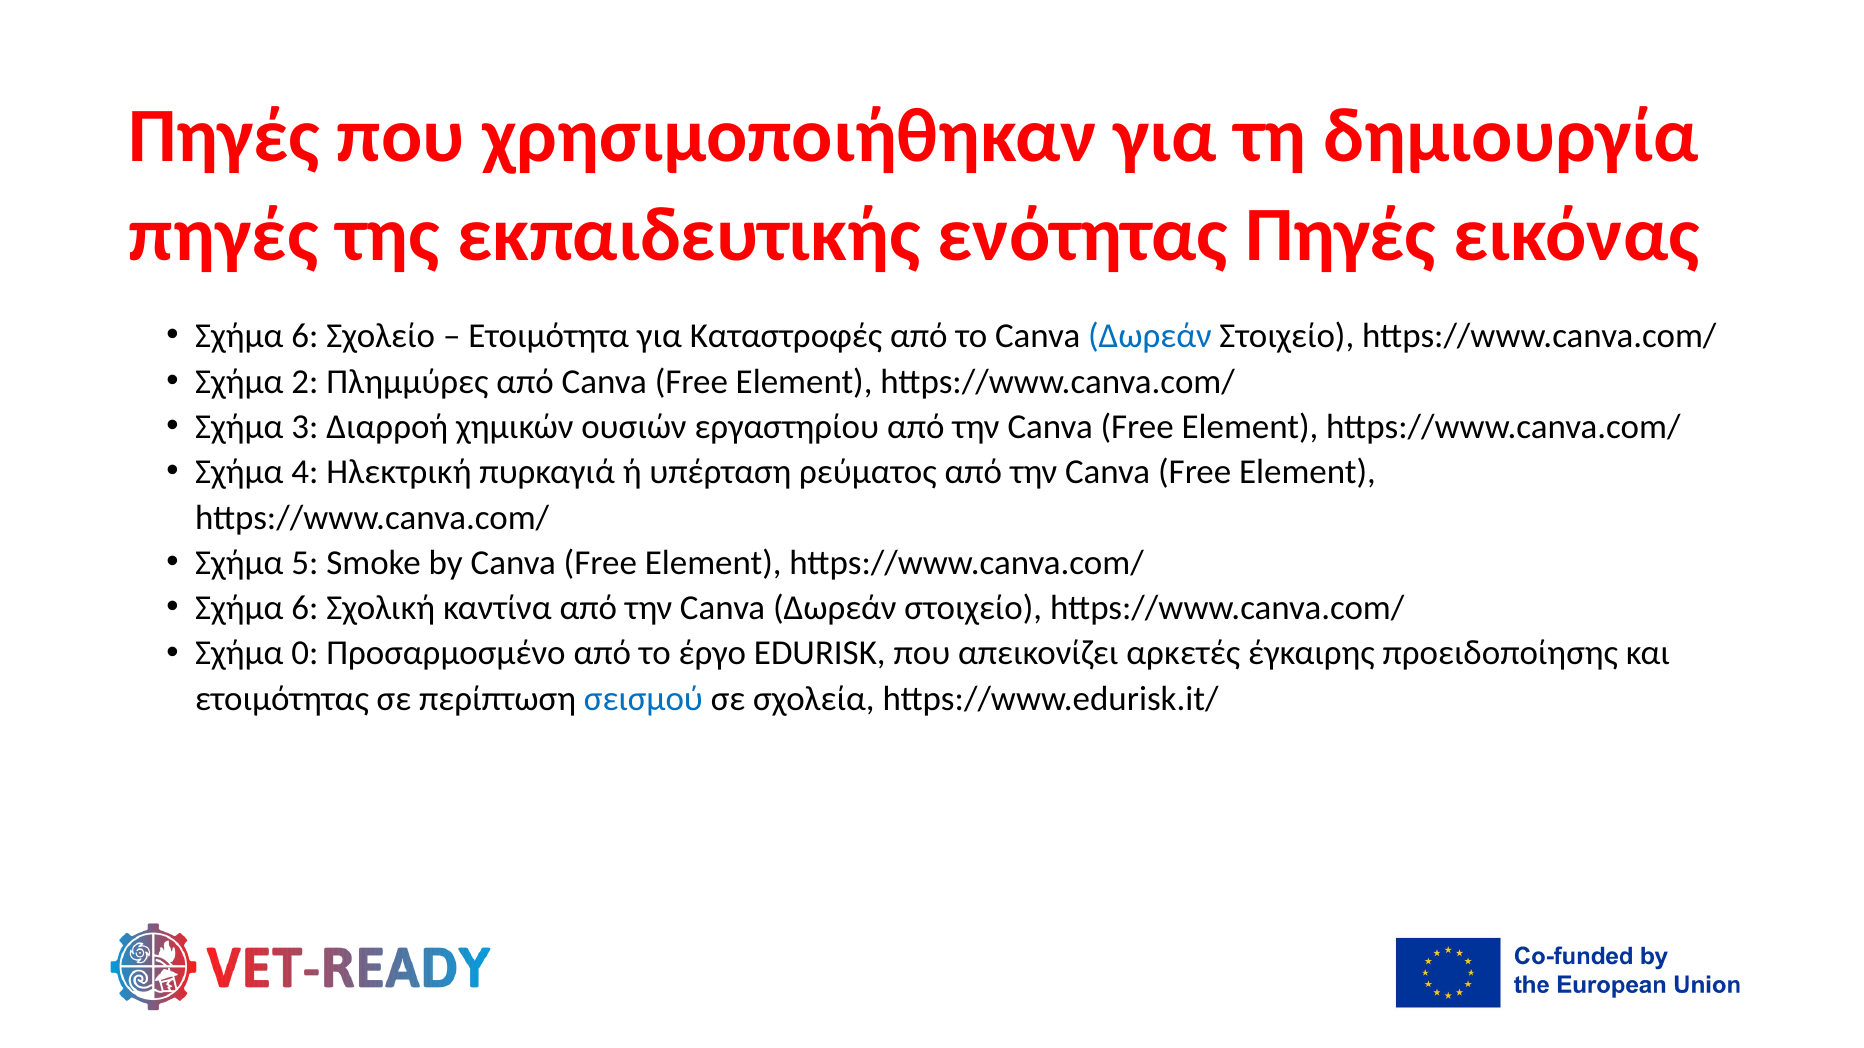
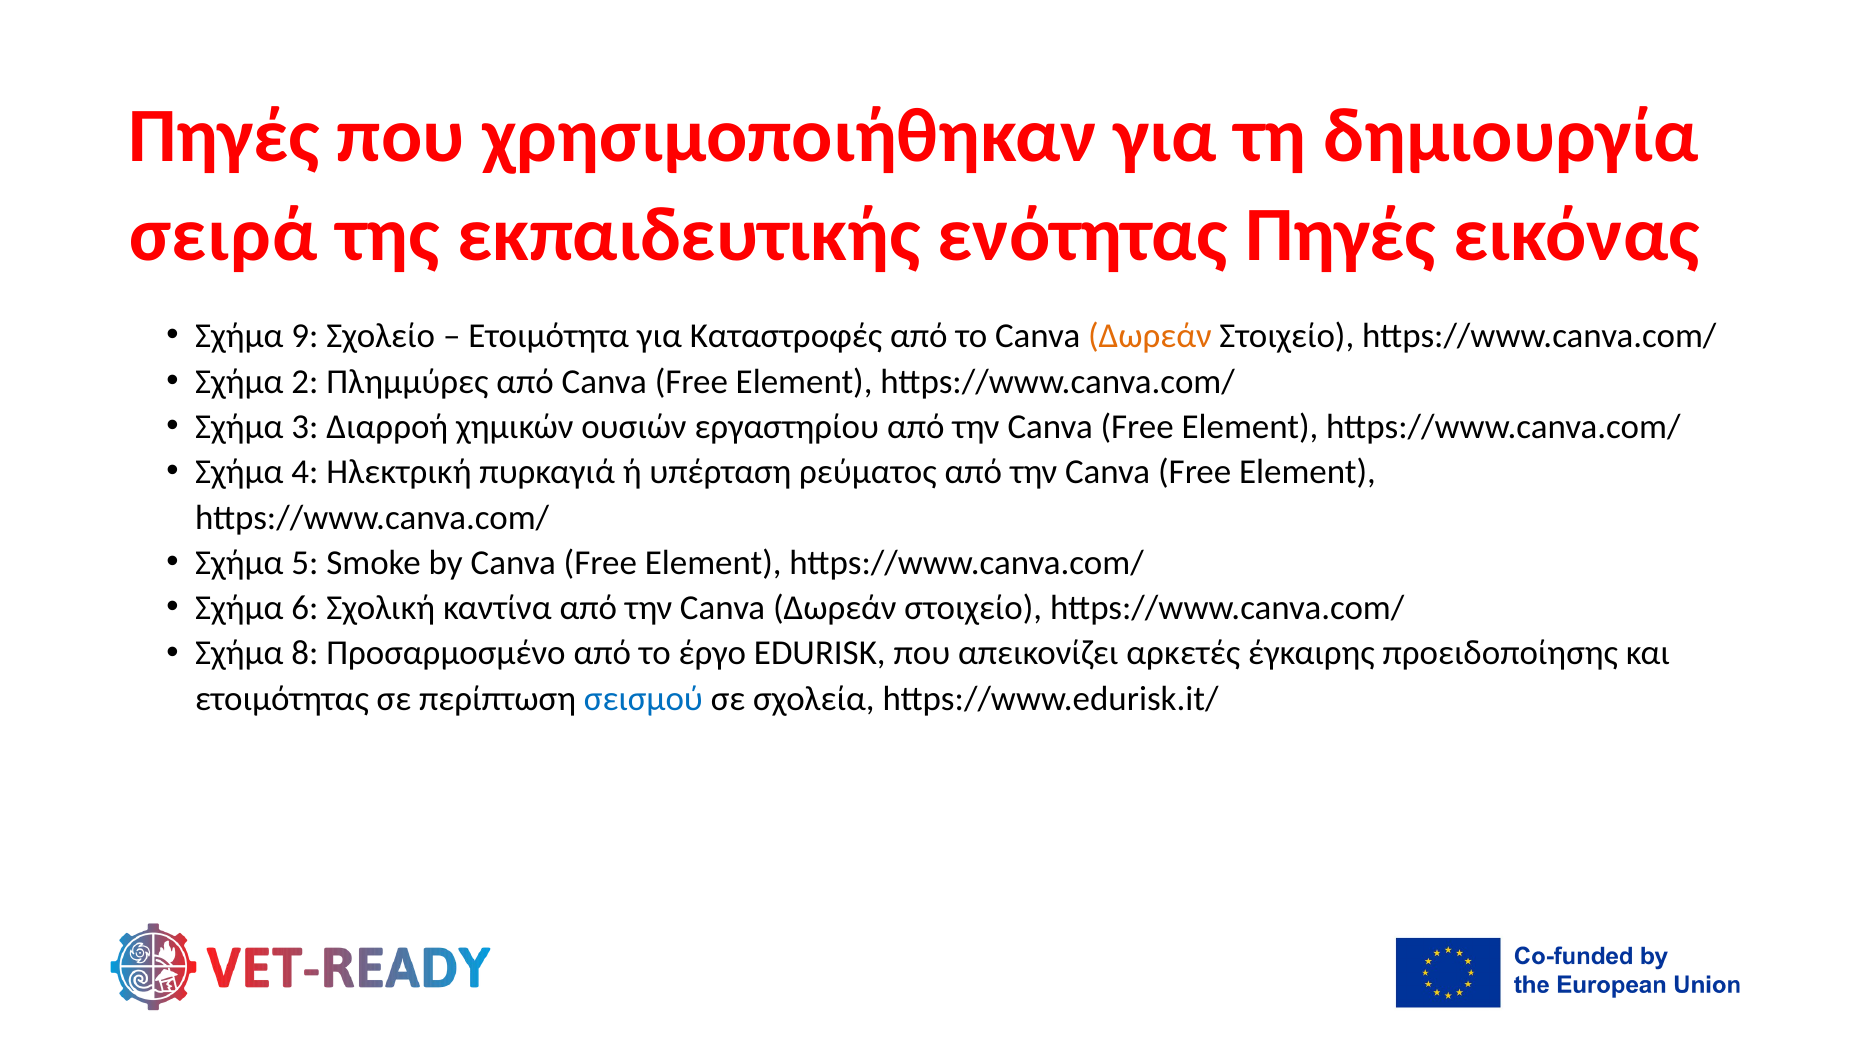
πηγές at (224, 235): πηγές -> σειρά
6 at (305, 336): 6 -> 9
Δωρεάν at (1150, 336) colour: blue -> orange
0: 0 -> 8
